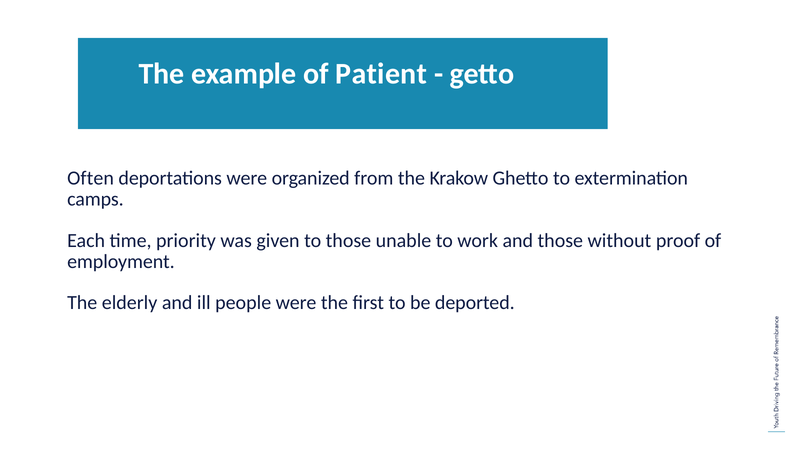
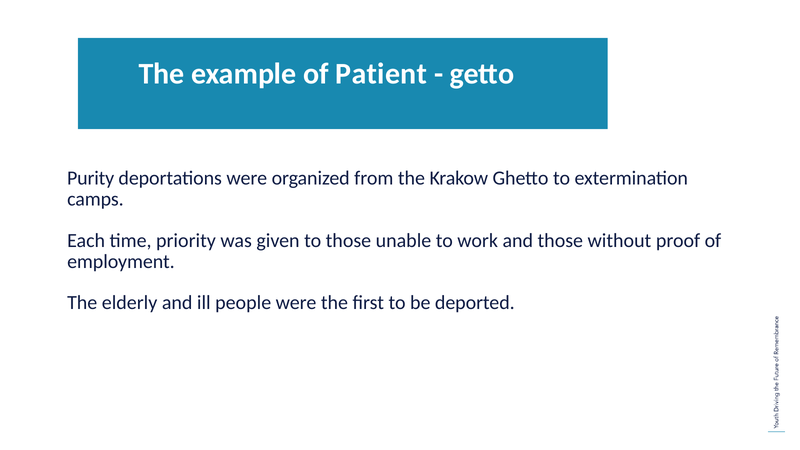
Often: Often -> Purity
